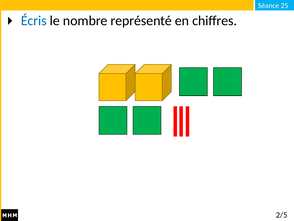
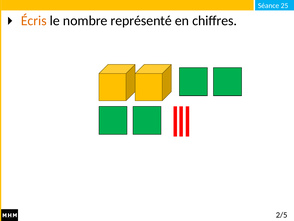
Écris colour: blue -> orange
